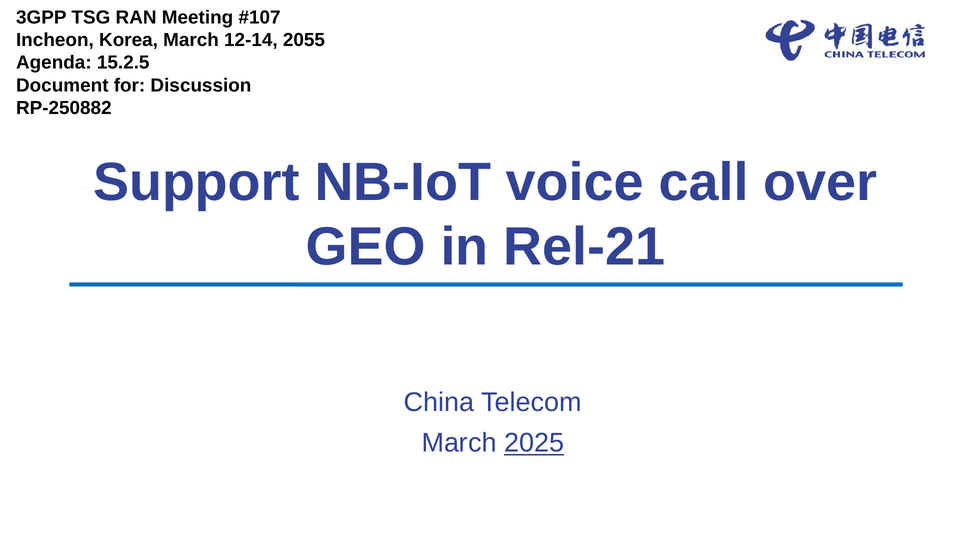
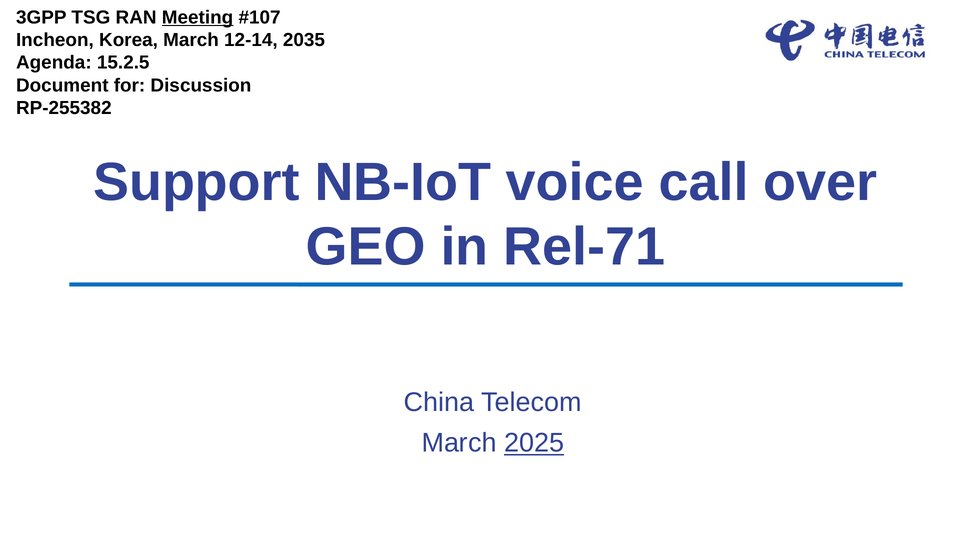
Meeting underline: none -> present
2055: 2055 -> 2035
RP-250882: RP-250882 -> RP-255382
Rel-21: Rel-21 -> Rel-71
